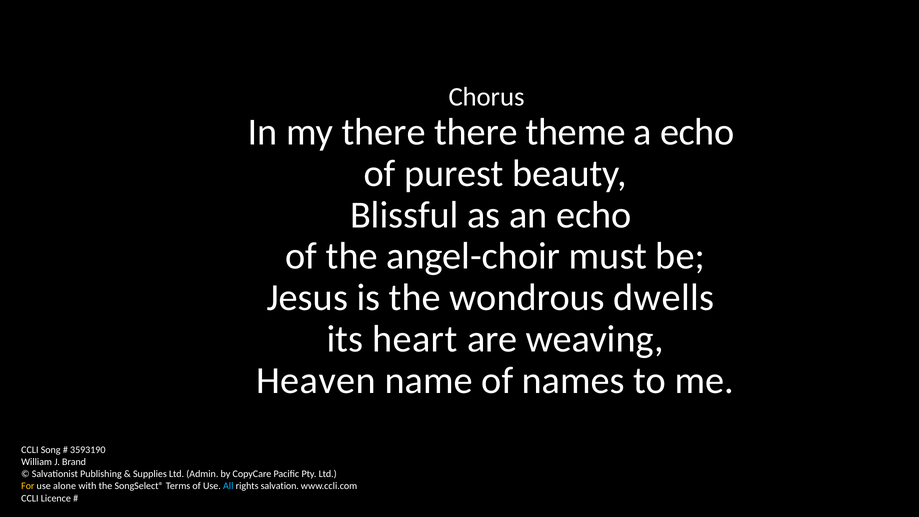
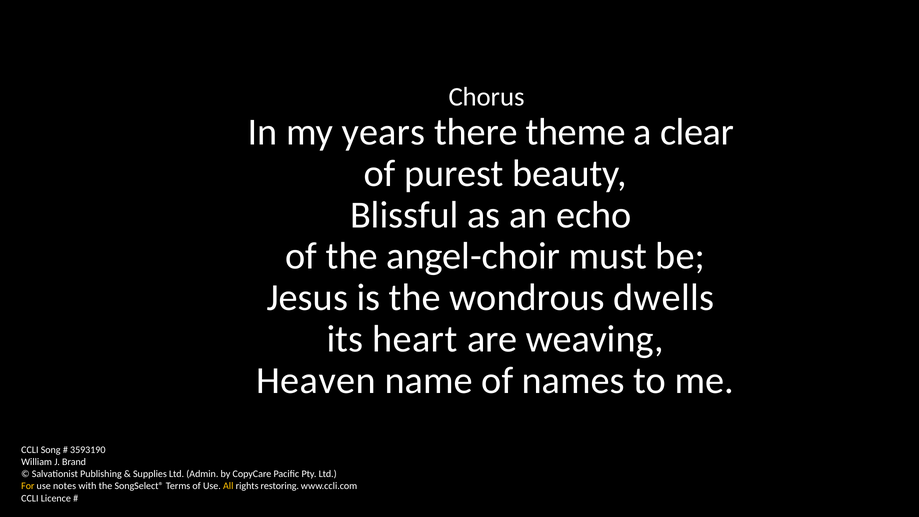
my there: there -> years
a echo: echo -> clear
alone: alone -> notes
All colour: light blue -> yellow
salvation: salvation -> restoring
